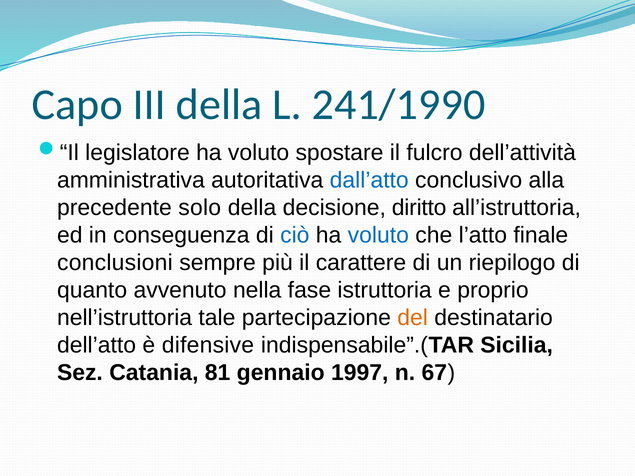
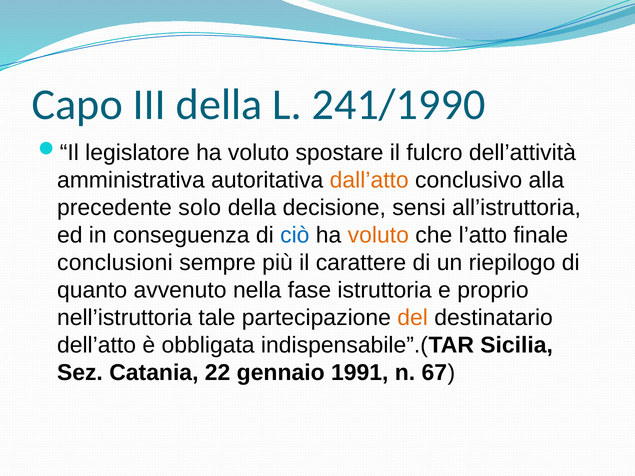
dall’atto colour: blue -> orange
diritto: diritto -> sensi
voluto at (378, 235) colour: blue -> orange
difensive: difensive -> obbligata
81: 81 -> 22
1997: 1997 -> 1991
